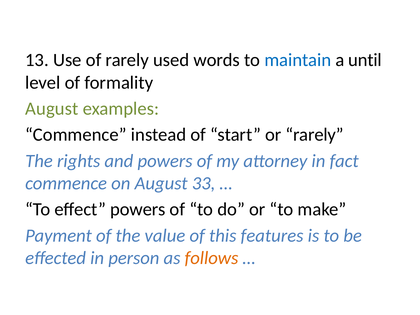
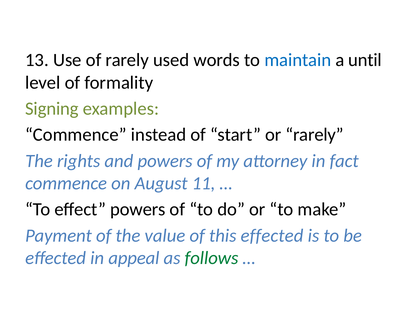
August at (52, 109): August -> Signing
33: 33 -> 11
this features: features -> effected
person: person -> appeal
follows colour: orange -> green
